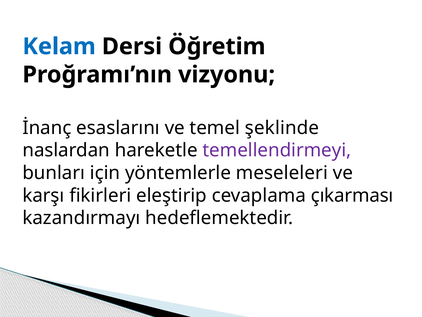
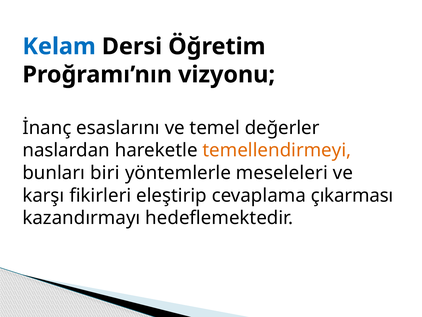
şeklinde: şeklinde -> değerler
temellendirmeyi colour: purple -> orange
için: için -> biri
